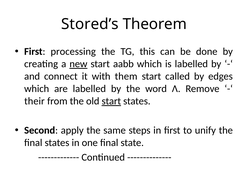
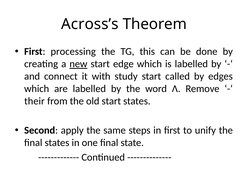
Stored’s: Stored’s -> Across’s
aabb: aabb -> edge
them: them -> study
start at (111, 101) underline: present -> none
